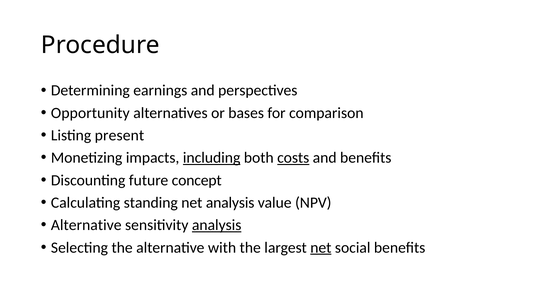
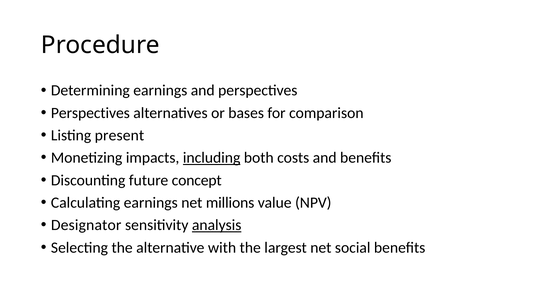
Opportunity at (90, 113): Opportunity -> Perspectives
costs underline: present -> none
Calculating standing: standing -> earnings
net analysis: analysis -> millions
Alternative at (86, 225): Alternative -> Designator
net at (321, 248) underline: present -> none
